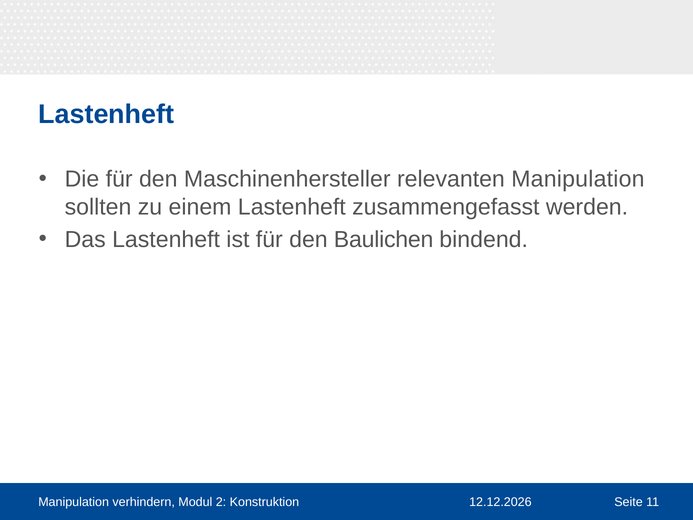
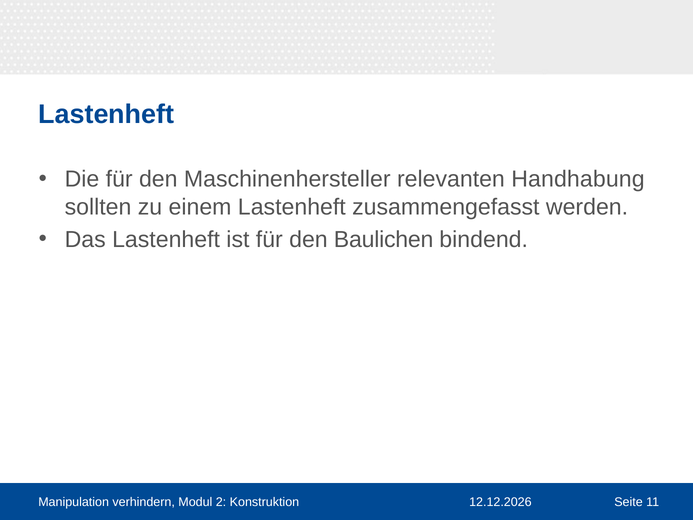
relevanten Manipulation: Manipulation -> Handhabung
